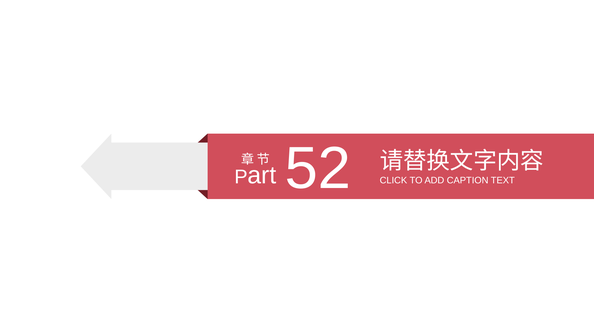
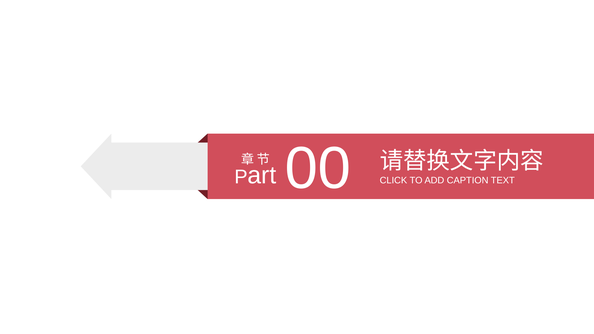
52: 52 -> 00
